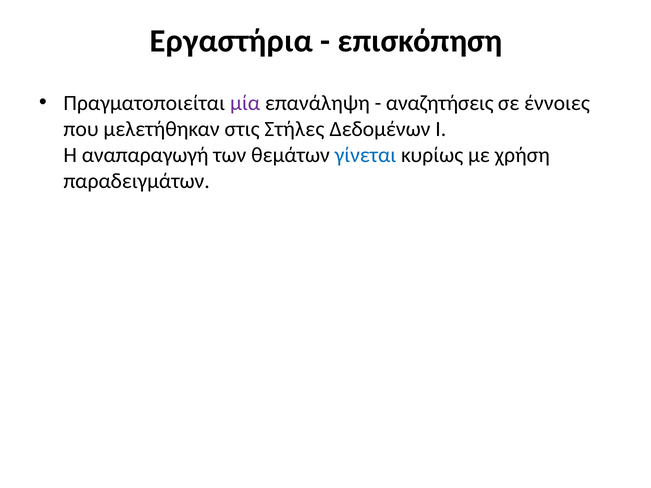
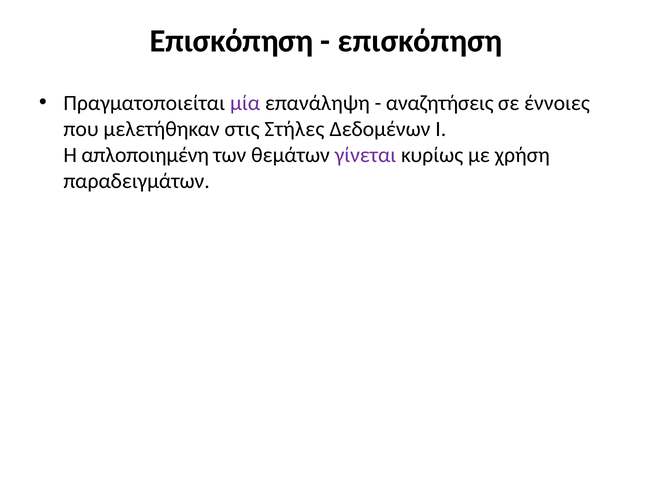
Εργαστήρια at (231, 41): Εργαστήρια -> Επισκόπηση
αναπαραγωγή: αναπαραγωγή -> απλοποιημένη
γίνεται colour: blue -> purple
